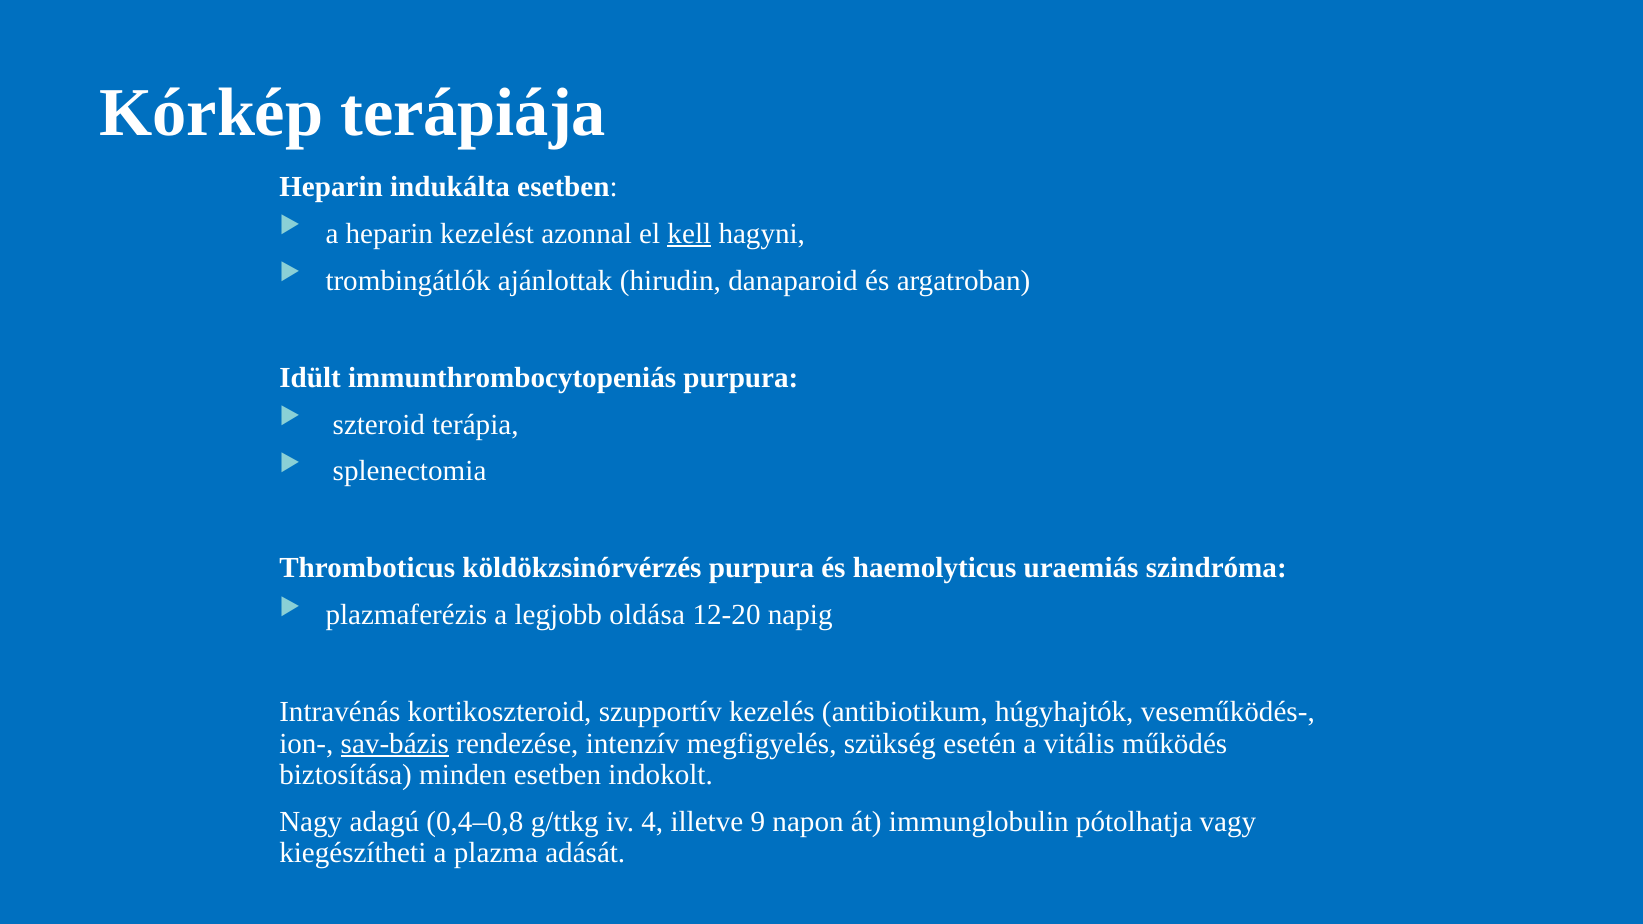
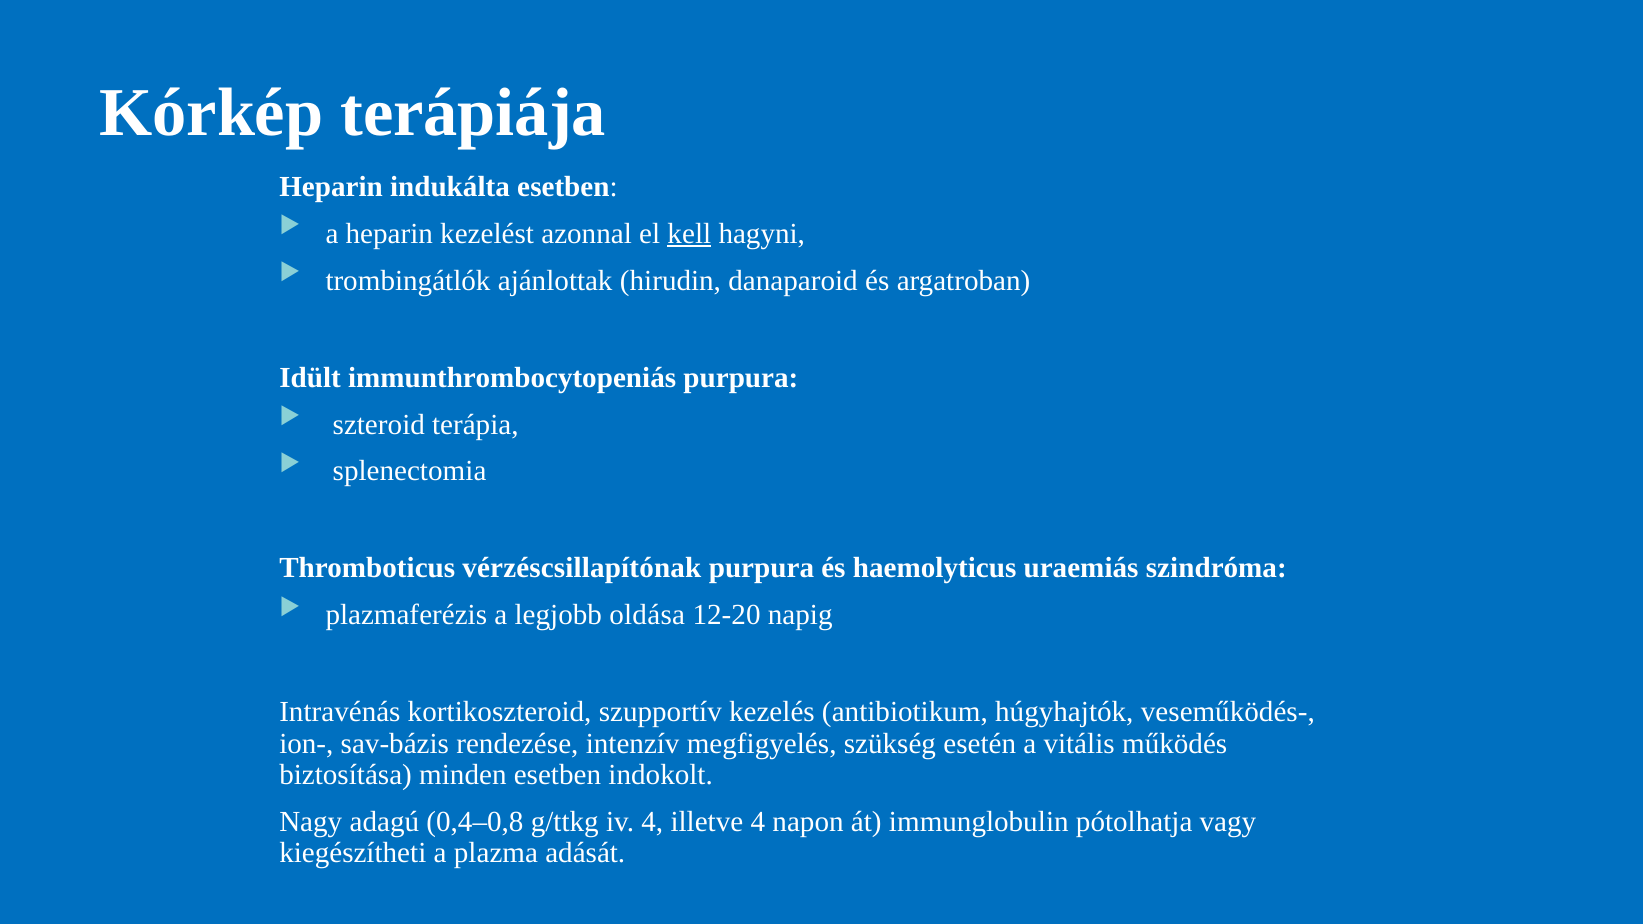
köldökzsinórvérzés: köldökzsinórvérzés -> vérzéscsillapítónak
sav-bázis underline: present -> none
illetve 9: 9 -> 4
